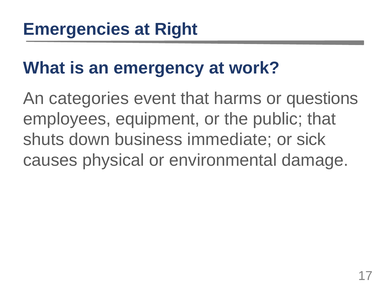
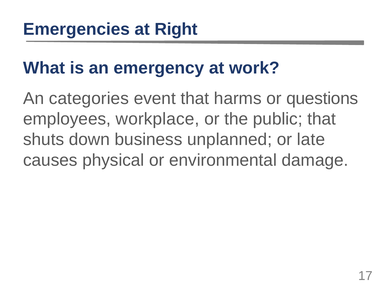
equipment: equipment -> workplace
immediate: immediate -> unplanned
sick: sick -> late
